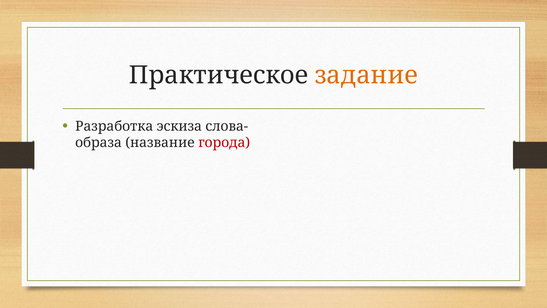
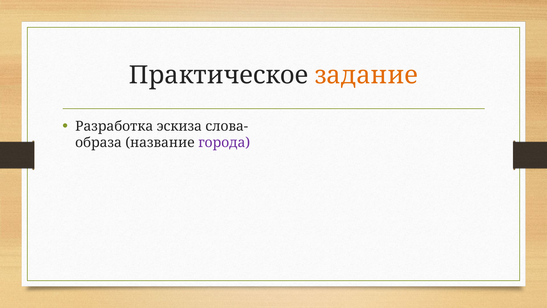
города colour: red -> purple
